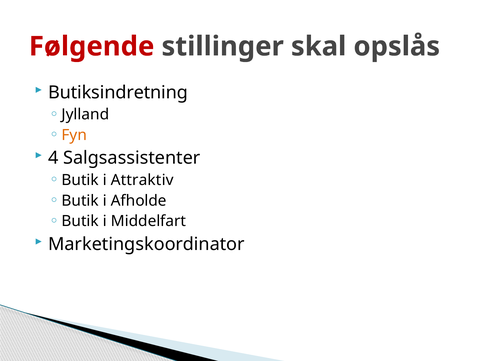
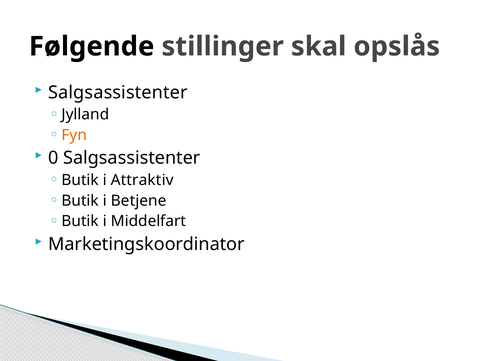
Følgende colour: red -> black
Butiksindretning at (118, 93): Butiksindretning -> Salgsassistenter
4: 4 -> 0
Afholde: Afholde -> Betjene
